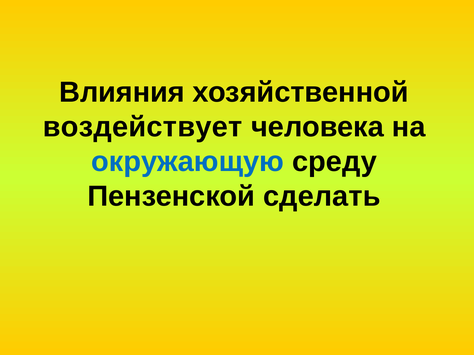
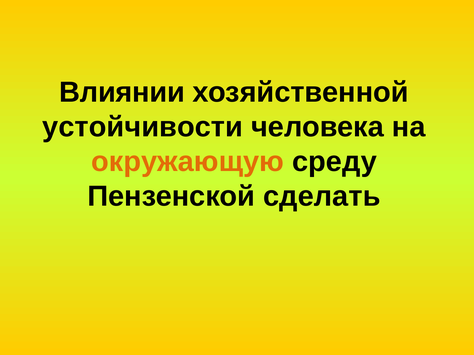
Влияния: Влияния -> Влиянии
воздействует: воздействует -> устойчивости
окружающую colour: blue -> orange
